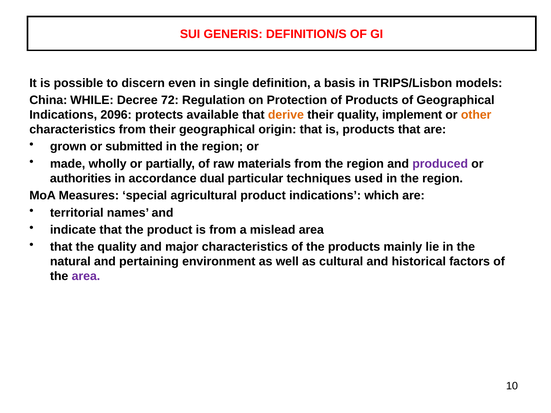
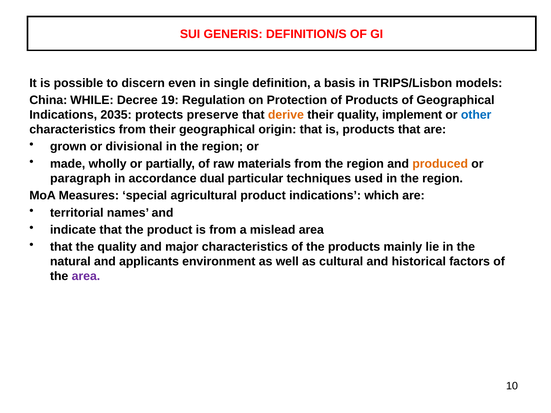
72: 72 -> 19
2096: 2096 -> 2035
available: available -> preserve
other colour: orange -> blue
submitted: submitted -> divisional
produced colour: purple -> orange
authorities: authorities -> paragraph
pertaining: pertaining -> applicants
